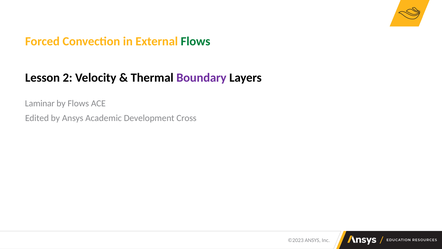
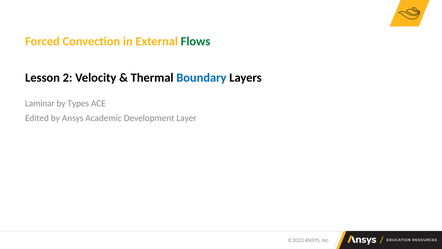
Boundary colour: purple -> blue
by Flows: Flows -> Types
Cross: Cross -> Layer
